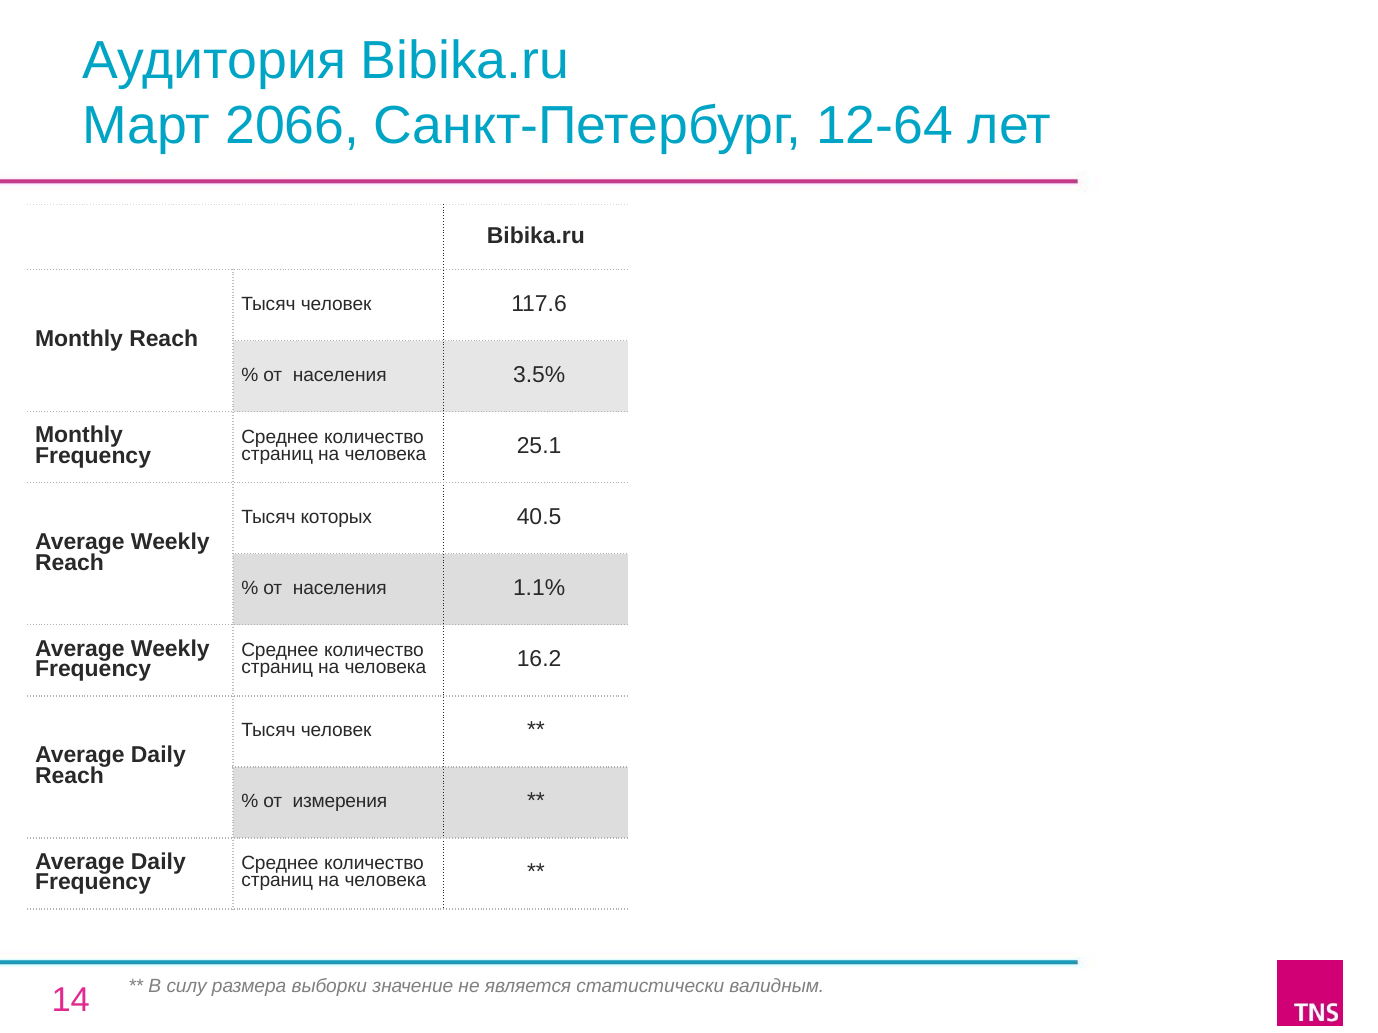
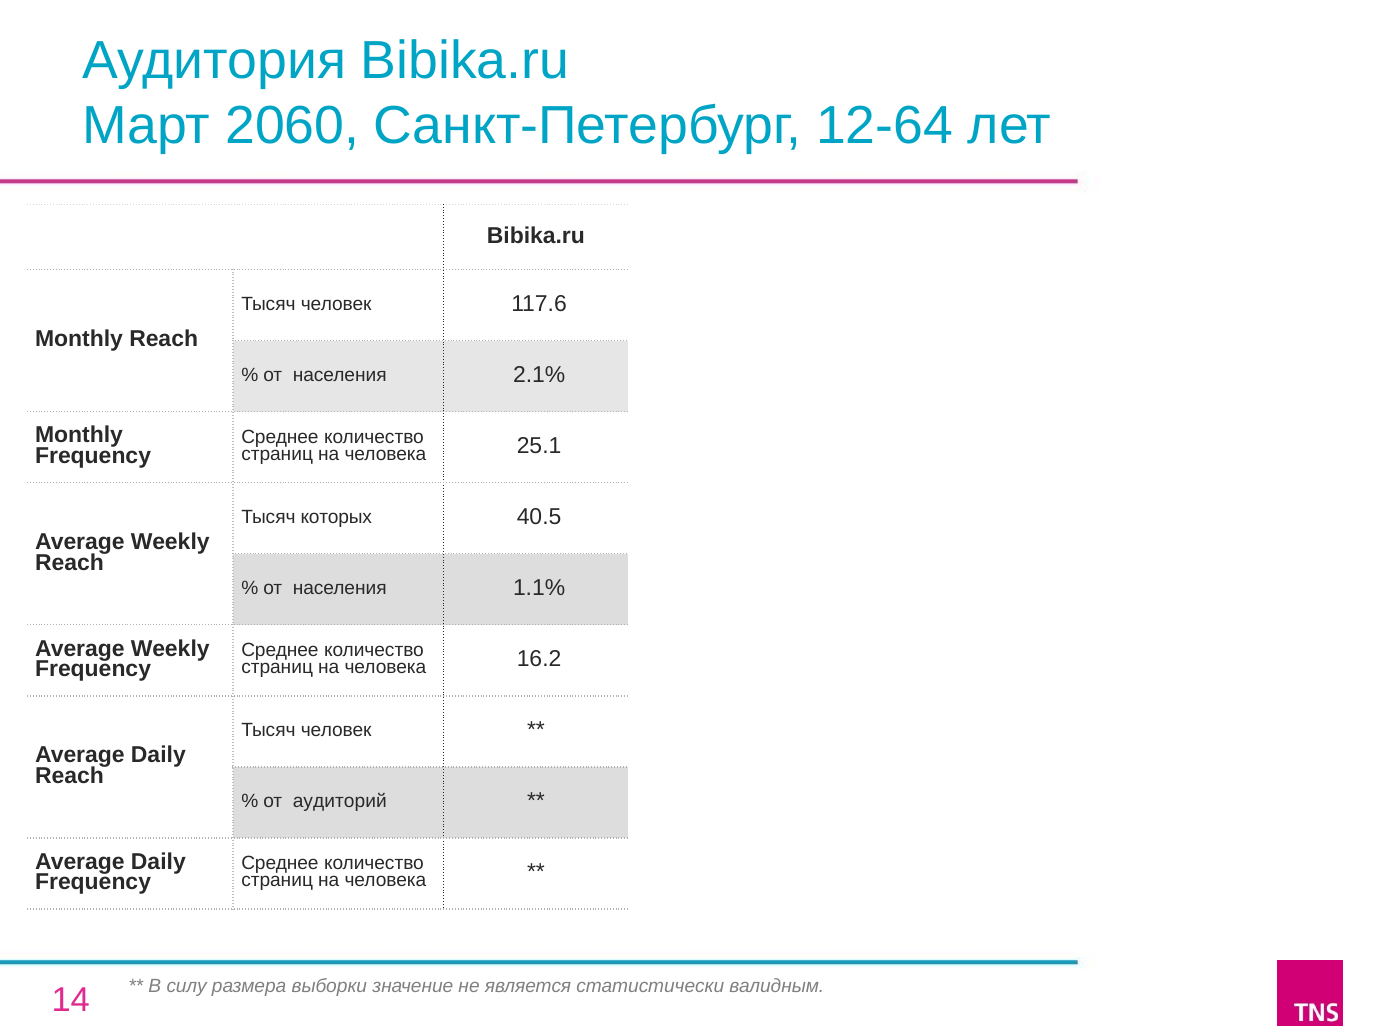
2066: 2066 -> 2060
3.5%: 3.5% -> 2.1%
измерения: измерения -> аудиторий
